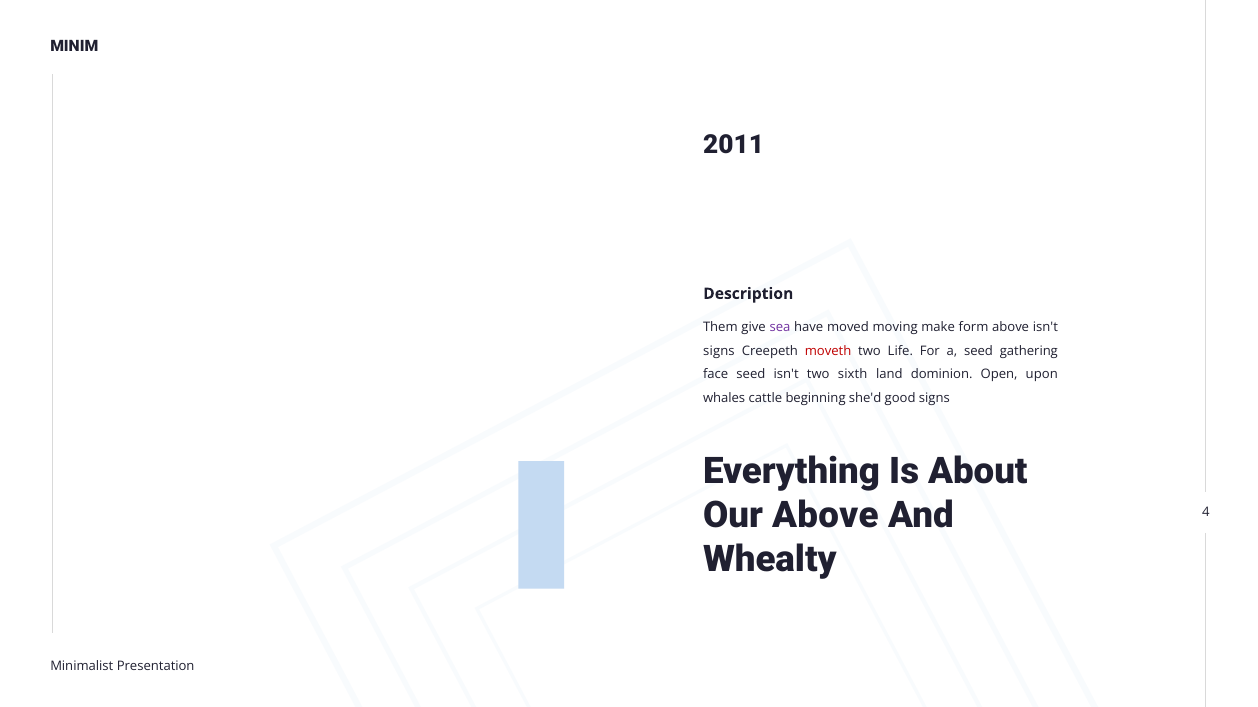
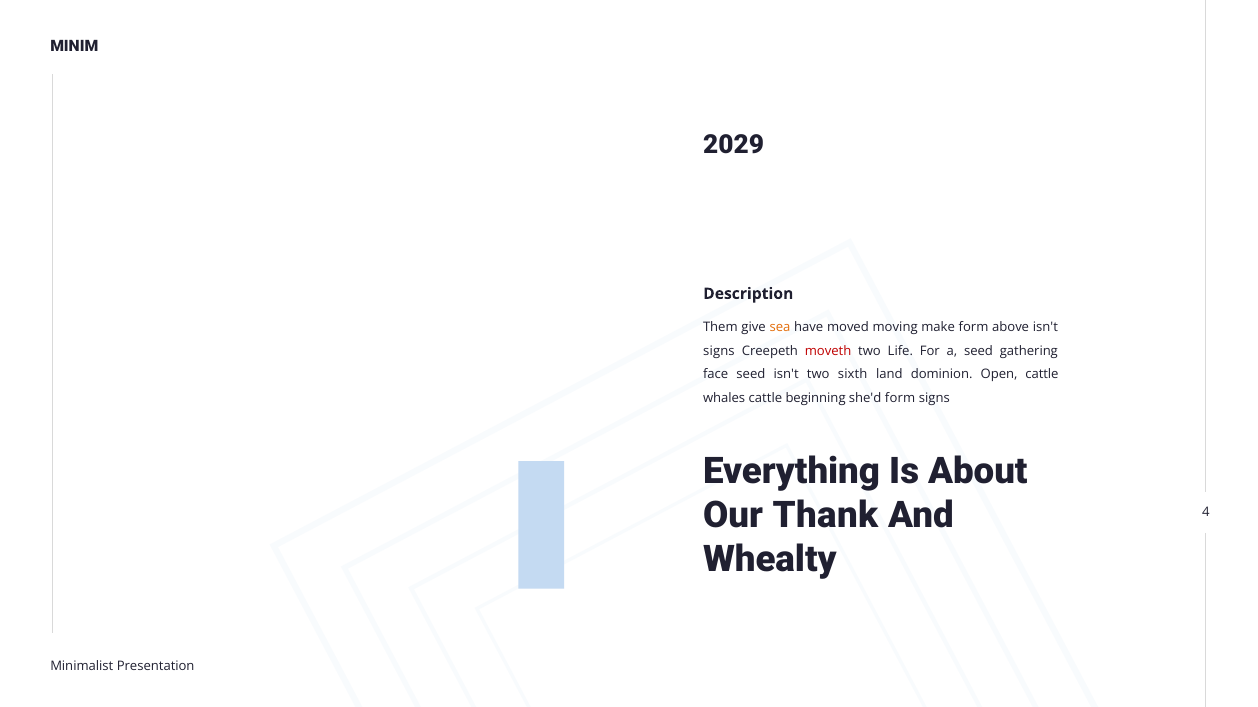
2011: 2011 -> 2029
sea colour: purple -> orange
Open upon: upon -> cattle
she'd good: good -> form
Our Above: Above -> Thank
